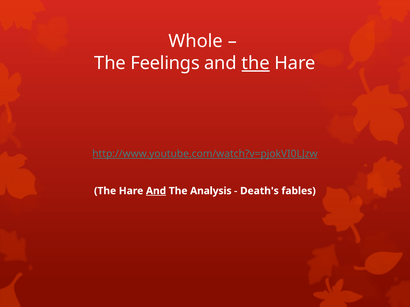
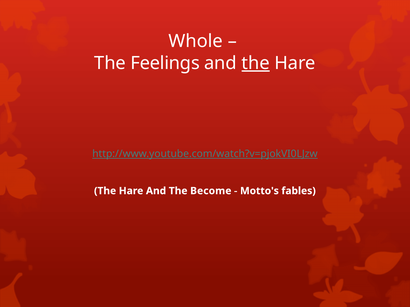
And at (156, 191) underline: present -> none
Analysis: Analysis -> Become
Death's: Death's -> Motto's
